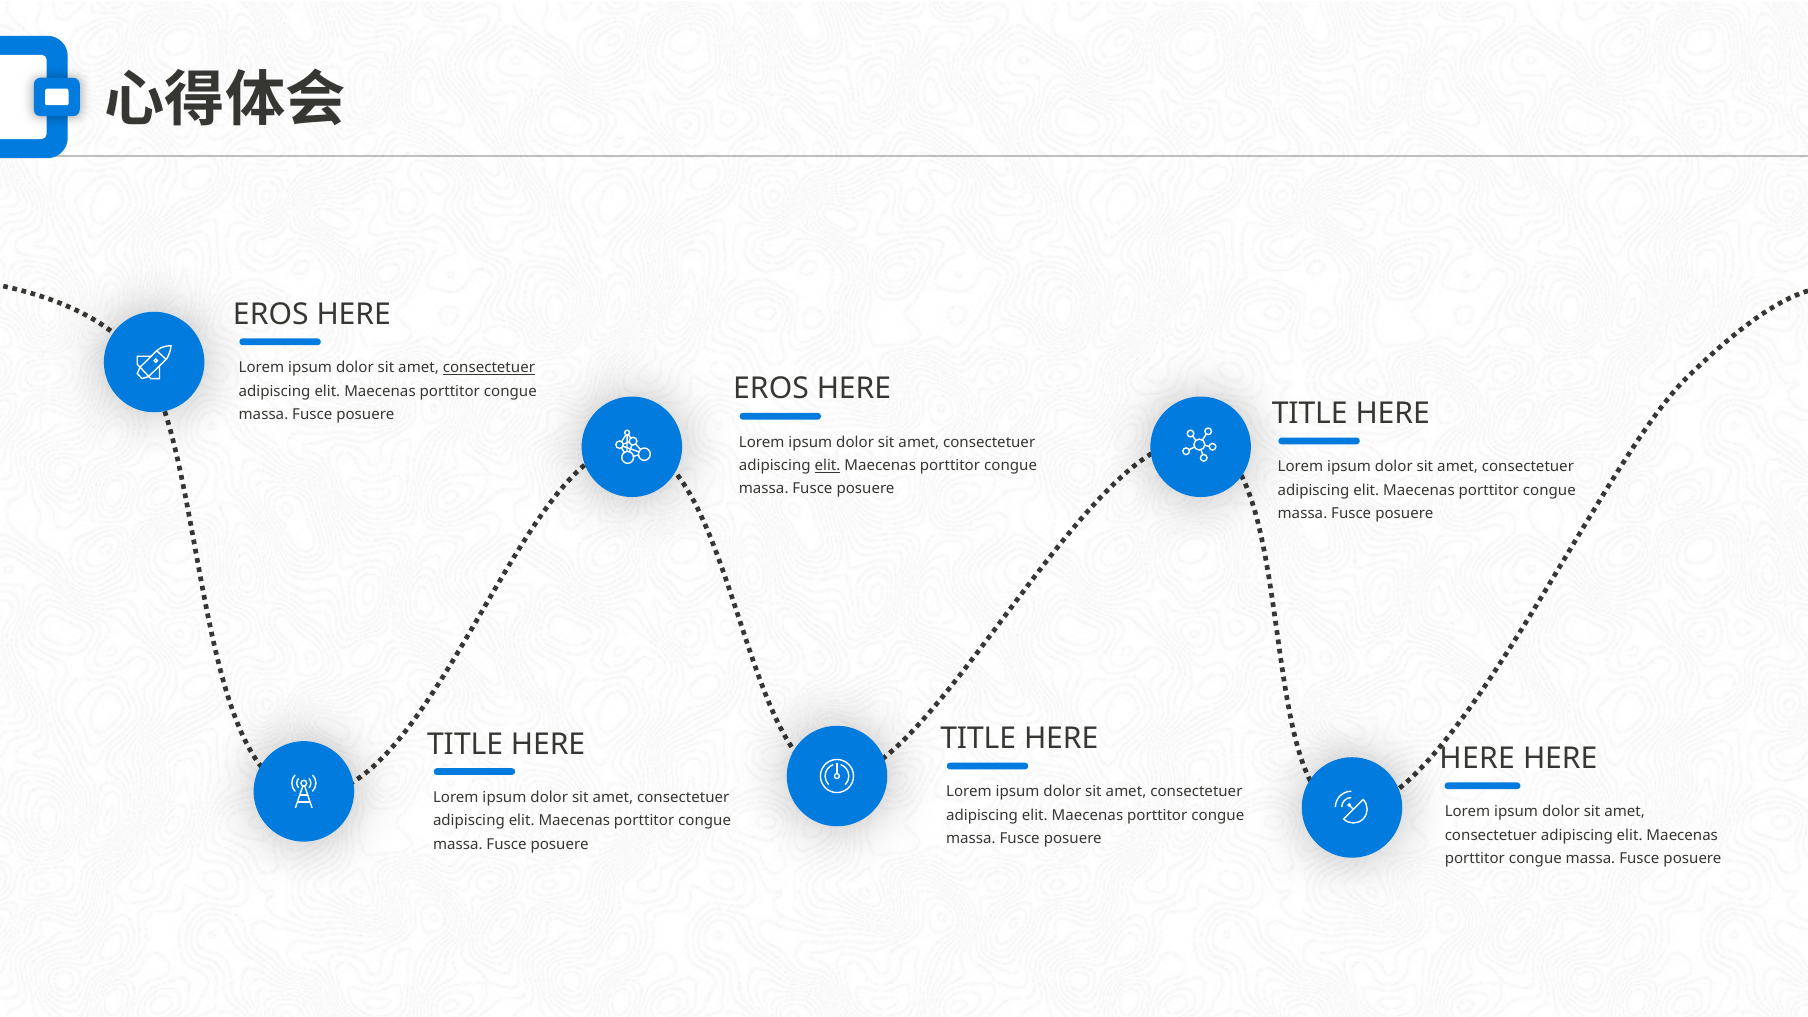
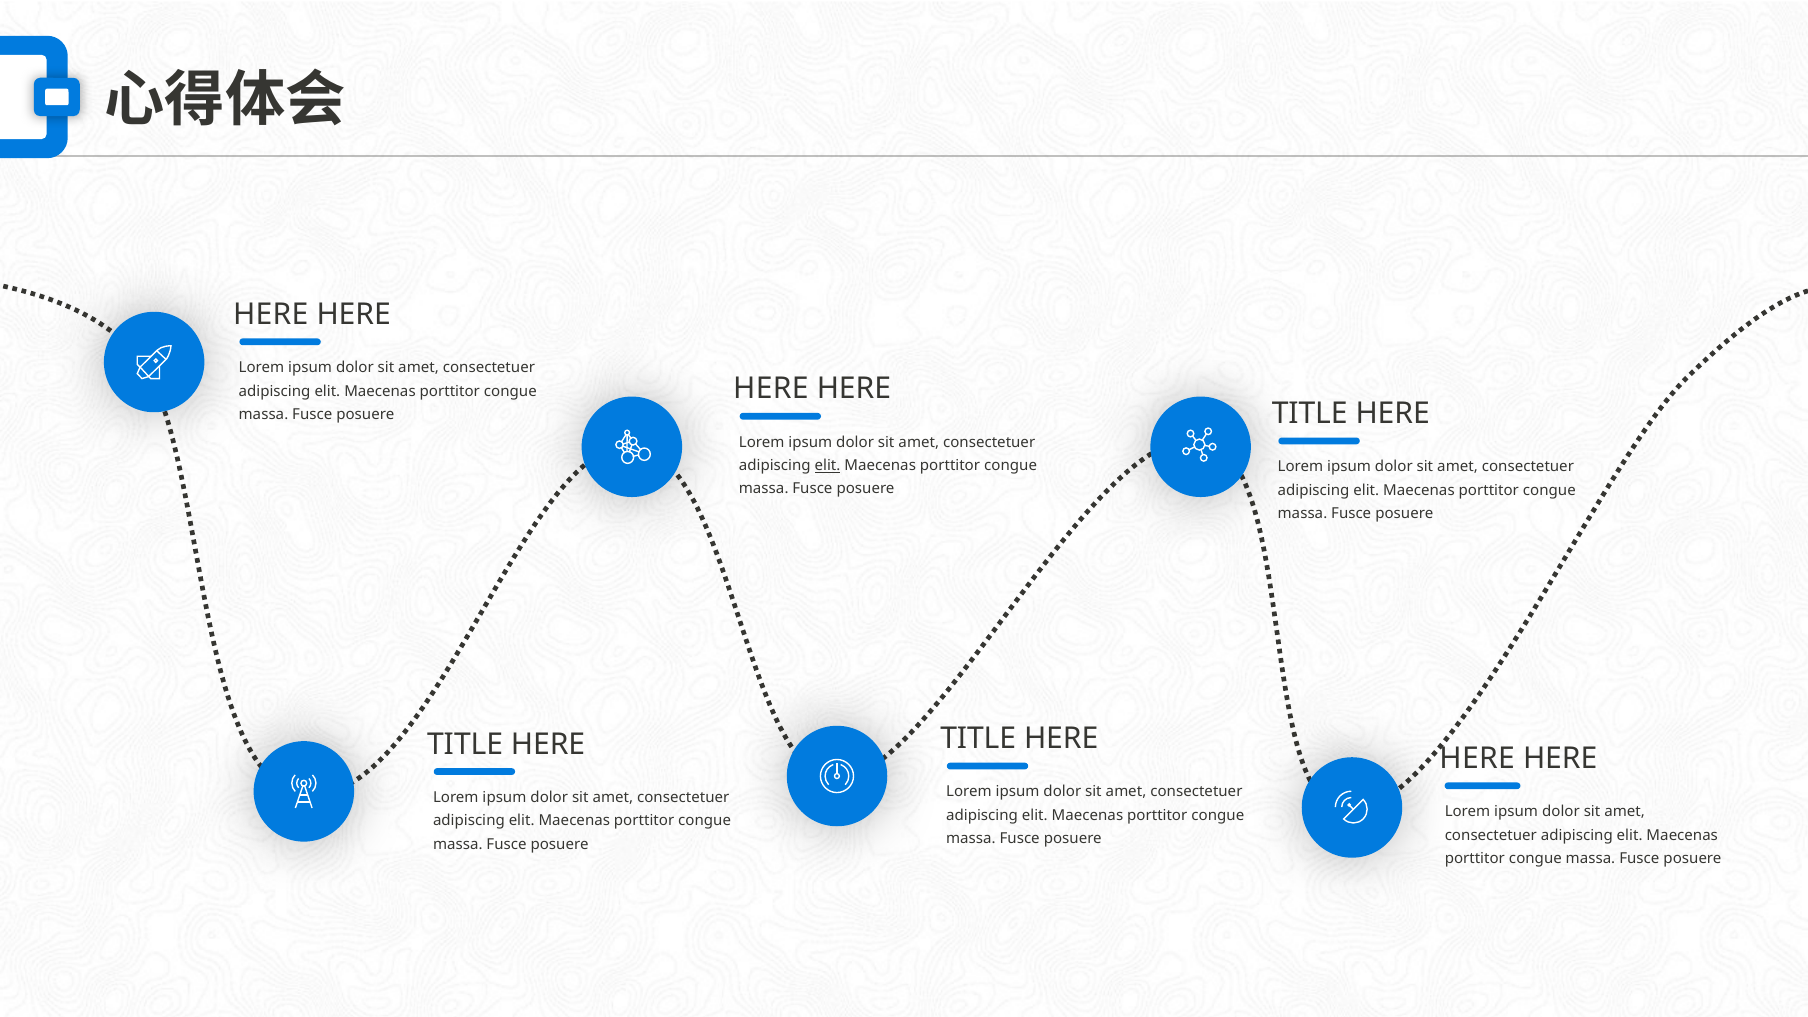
EROS at (271, 314): EROS -> HERE
consectetuer at (489, 368) underline: present -> none
EROS at (771, 389): EROS -> HERE
